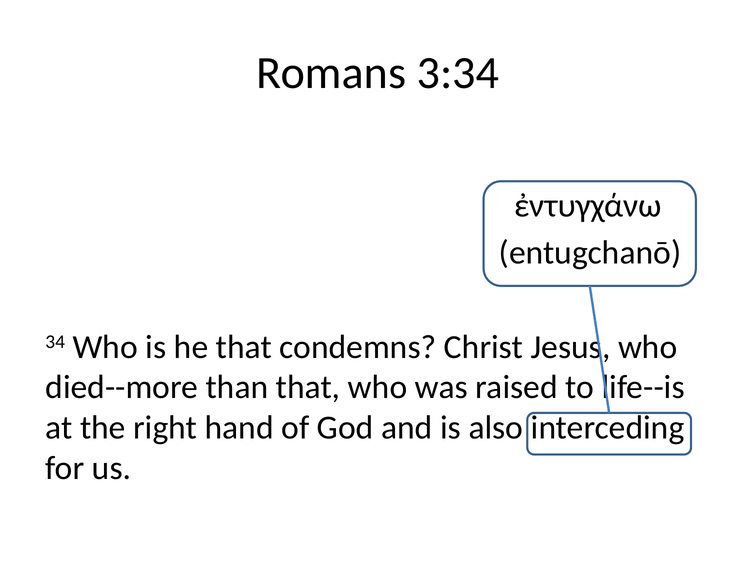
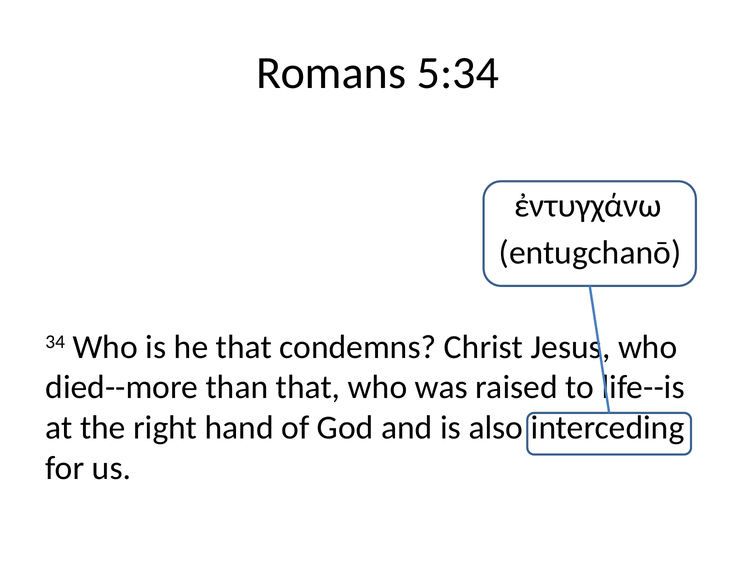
3:34: 3:34 -> 5:34
